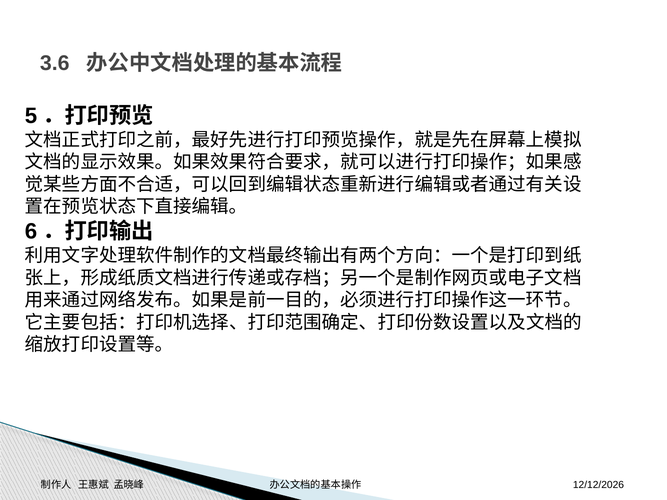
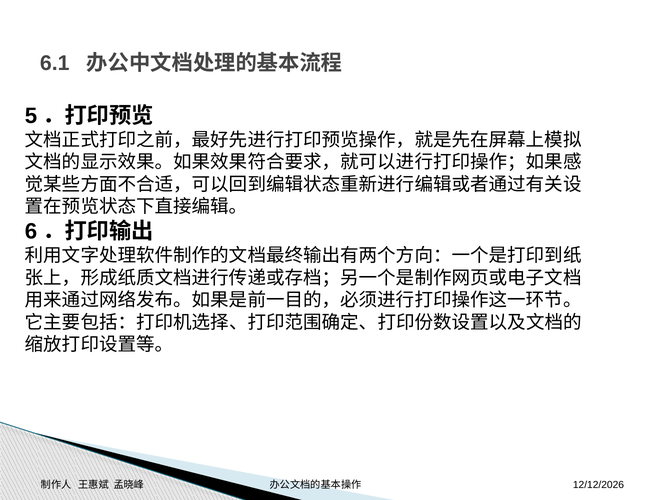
3.6: 3.6 -> 6.1
